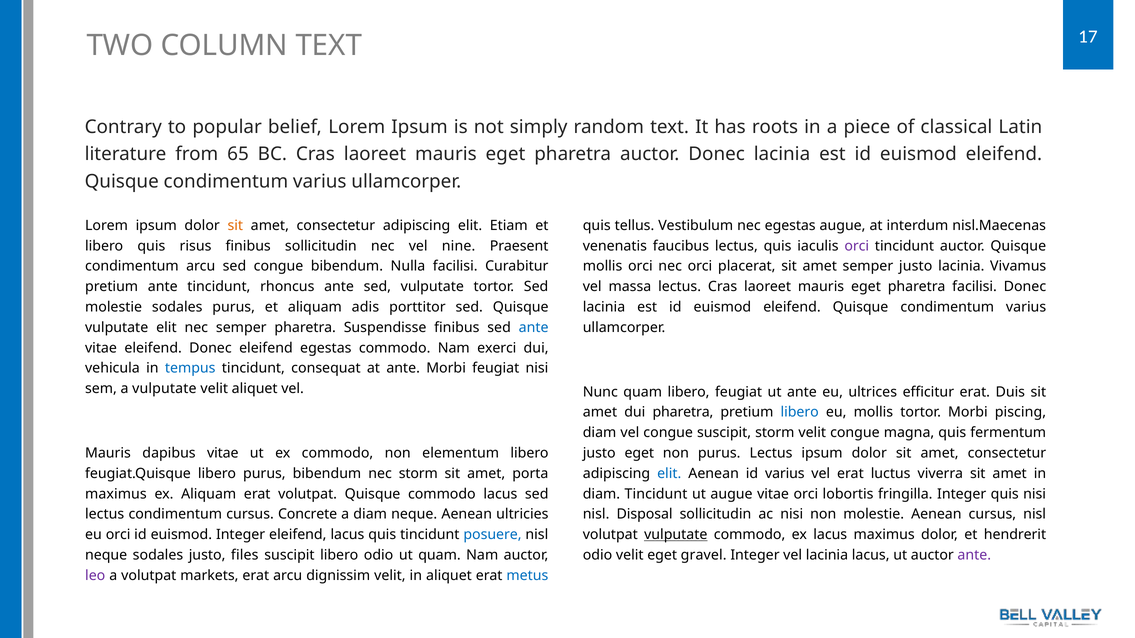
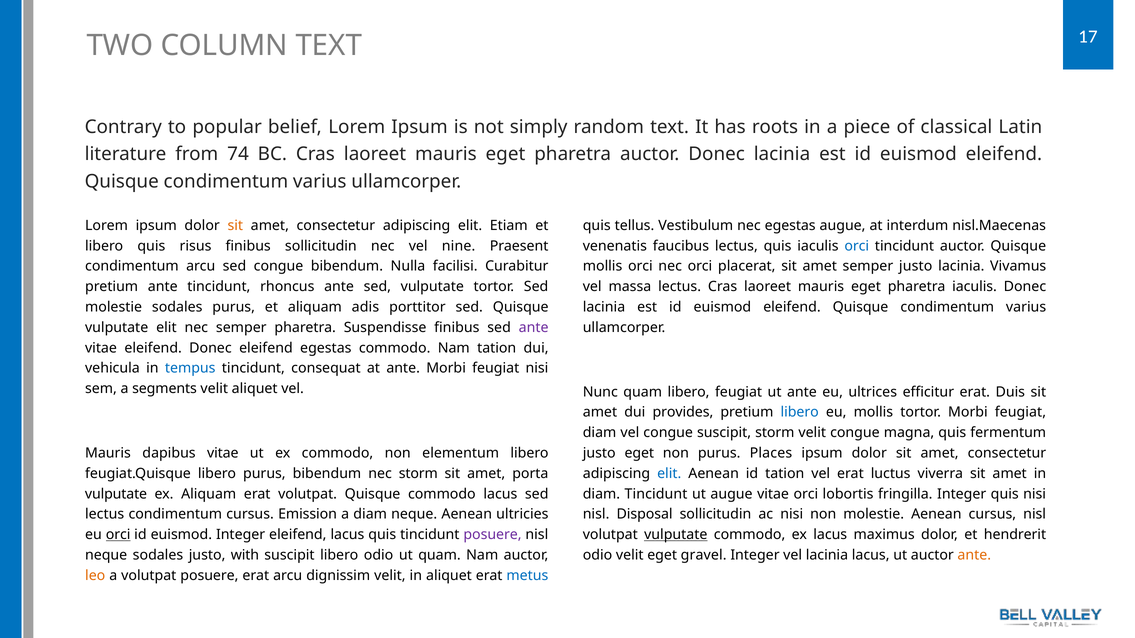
65: 65 -> 74
orci at (857, 246) colour: purple -> blue
pharetra facilisi: facilisi -> iaculis
ante at (534, 328) colour: blue -> purple
Nam exerci: exerci -> tation
a vulputate: vulputate -> segments
dui pharetra: pharetra -> provides
tortor Morbi piscing: piscing -> feugiat
purus Lectus: Lectus -> Places
id varius: varius -> tation
maximus at (116, 494): maximus -> vulputate
Concrete: Concrete -> Emission
orci at (118, 535) underline: none -> present
posuere at (493, 535) colour: blue -> purple
files: files -> with
ante at (974, 555) colour: purple -> orange
leo colour: purple -> orange
volutpat markets: markets -> posuere
